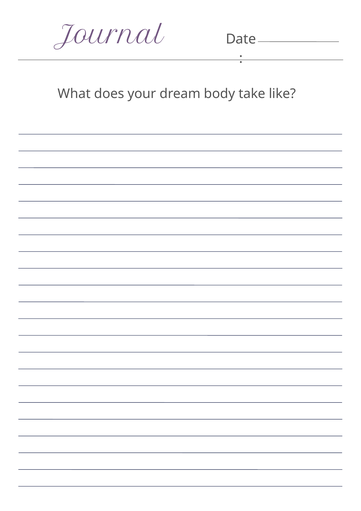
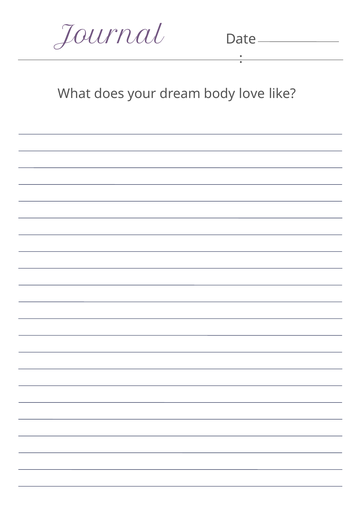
take: take -> love
